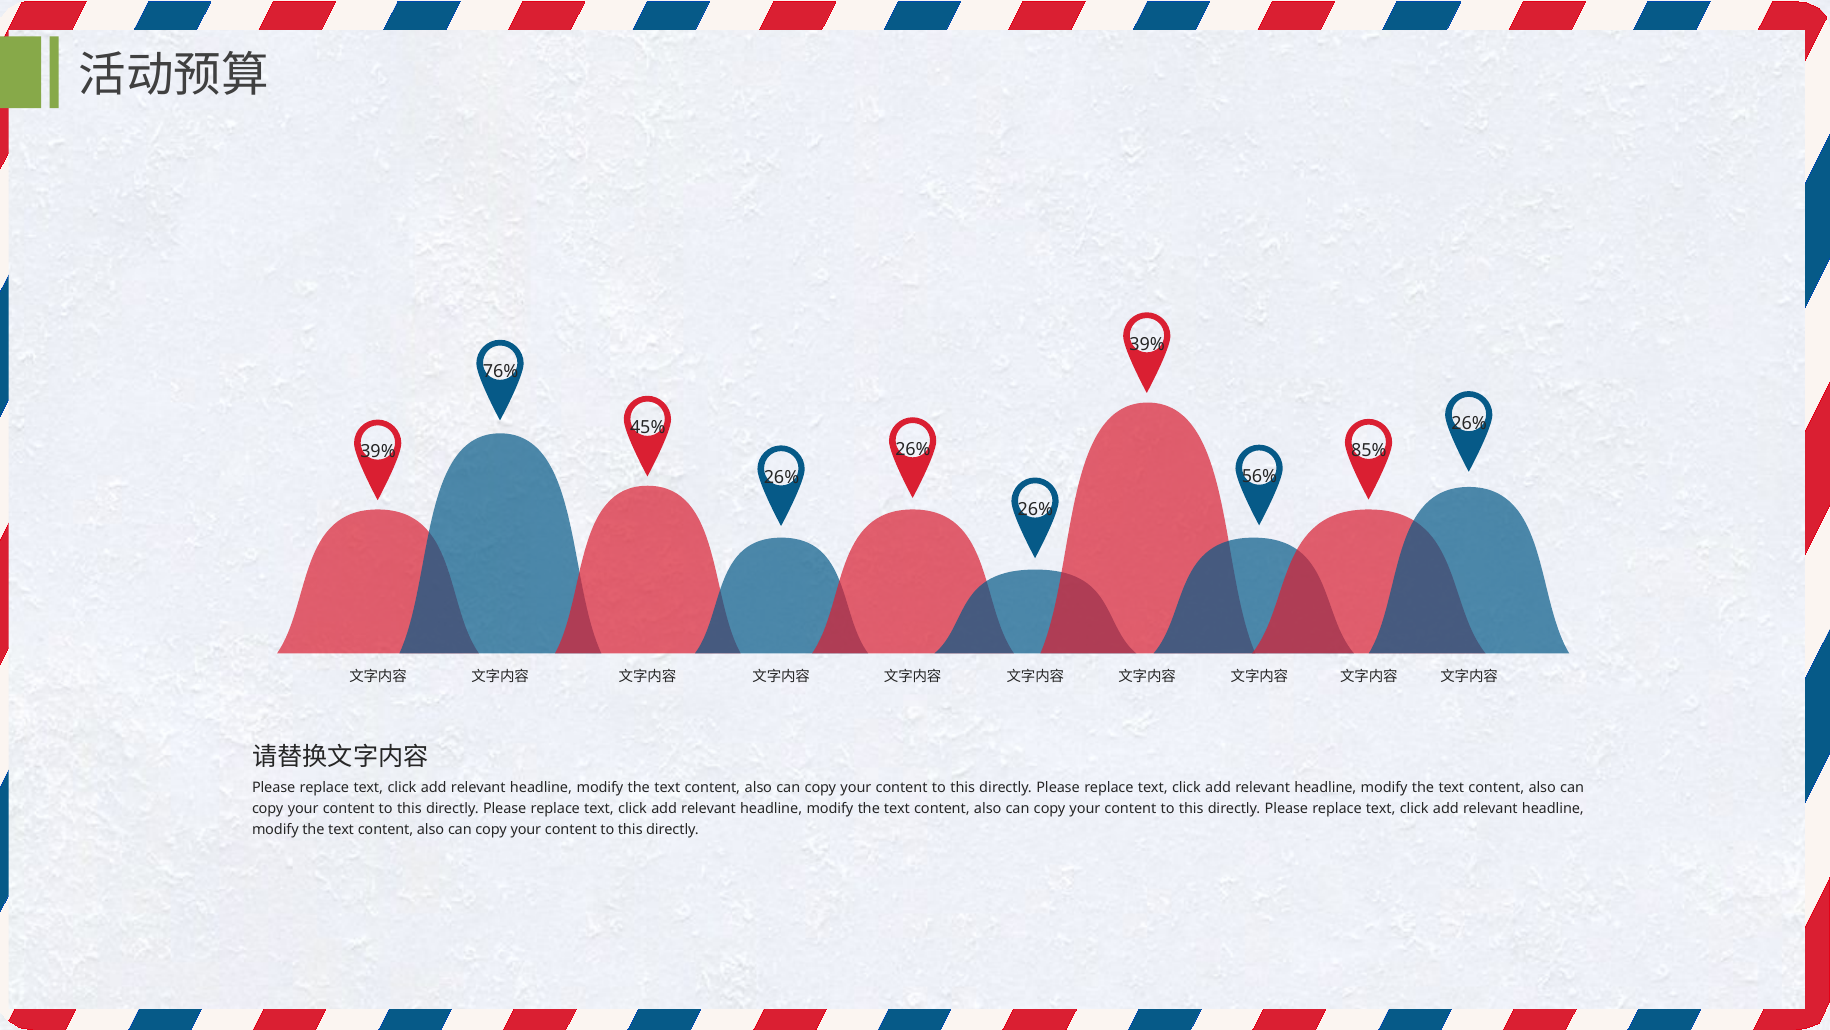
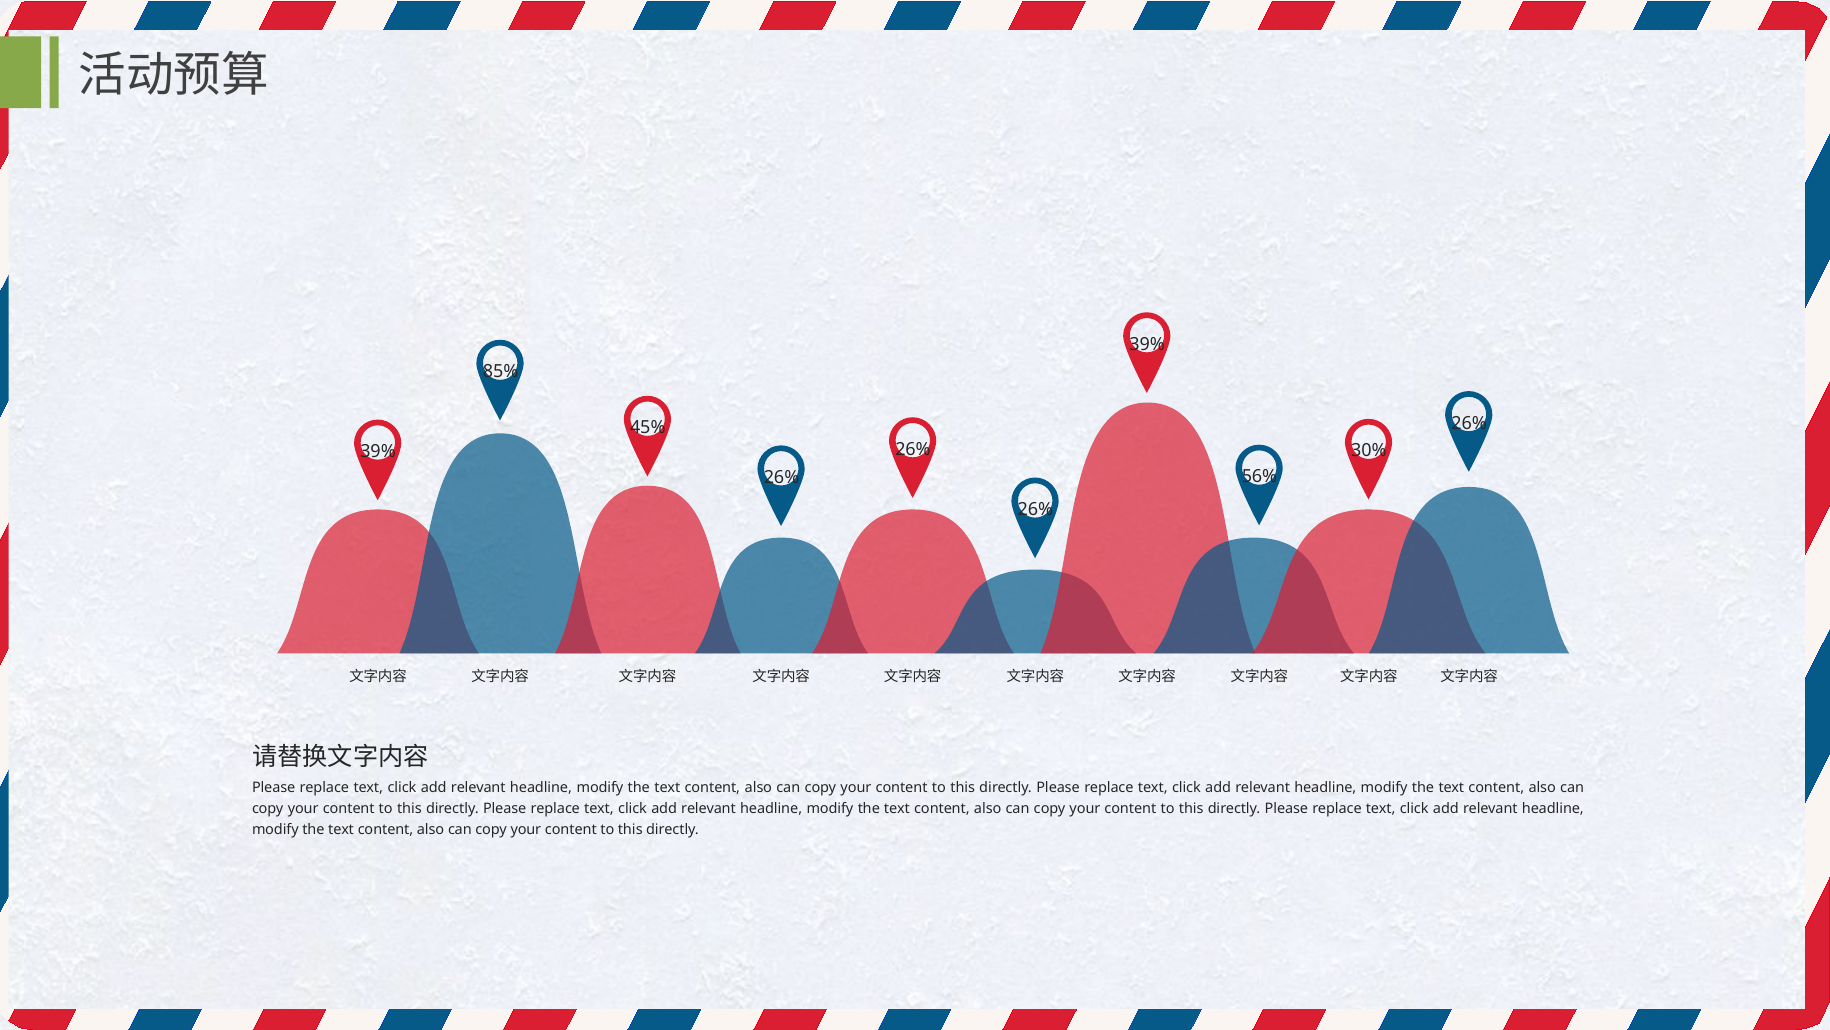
76%: 76% -> 85%
85%: 85% -> 30%
